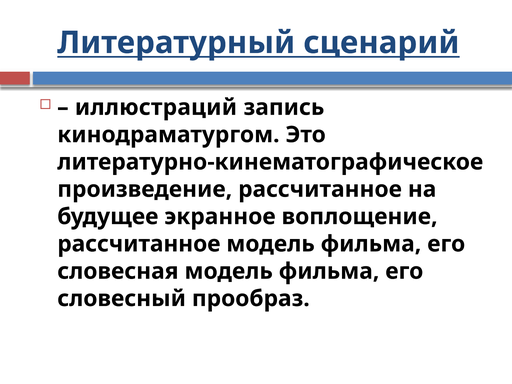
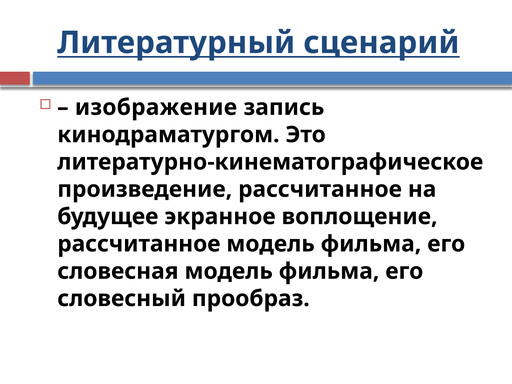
иллюстраций: иллюстраций -> изображение
